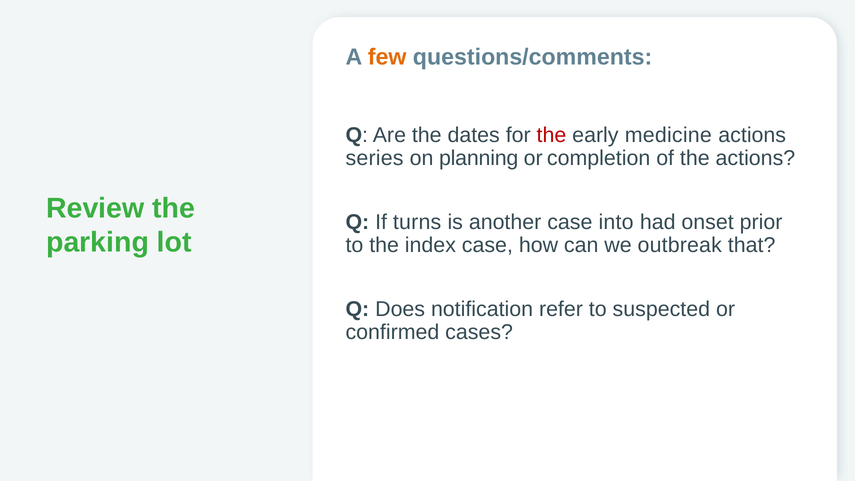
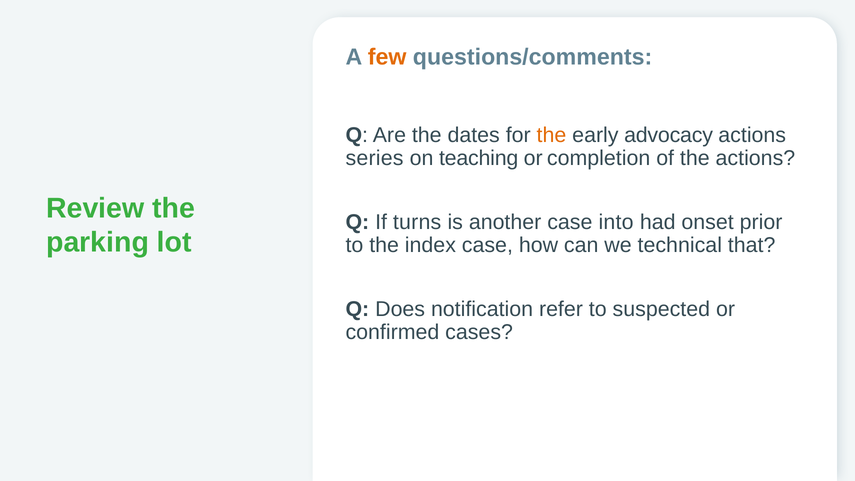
the at (551, 135) colour: red -> orange
medicine: medicine -> advocacy
planning: planning -> teaching
outbreak: outbreak -> technical
